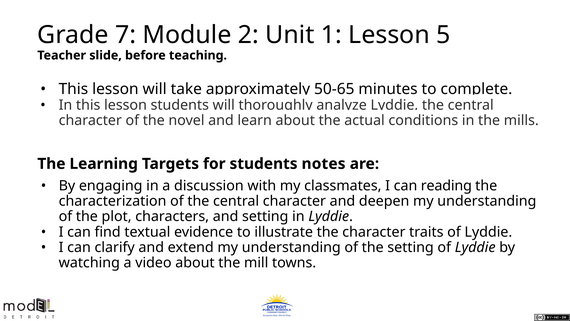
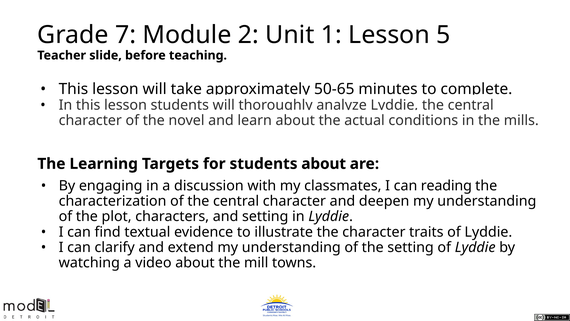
students notes: notes -> about
